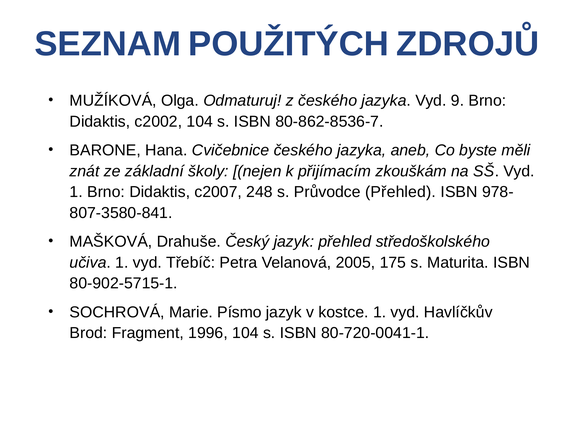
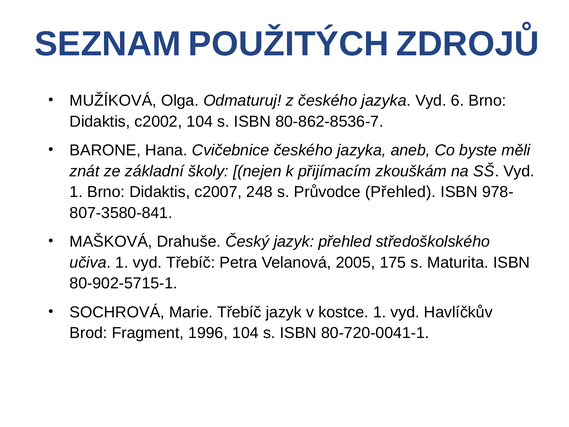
9: 9 -> 6
Marie Písmo: Písmo -> Třebíč
